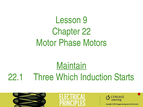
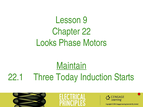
Motor: Motor -> Looks
Which: Which -> Today
